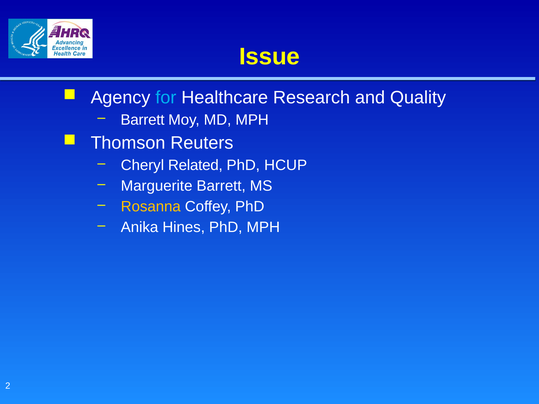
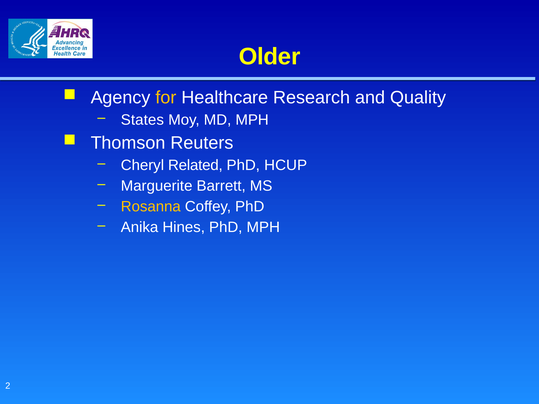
Issue: Issue -> Older
for colour: light blue -> yellow
Barrett at (143, 120): Barrett -> States
